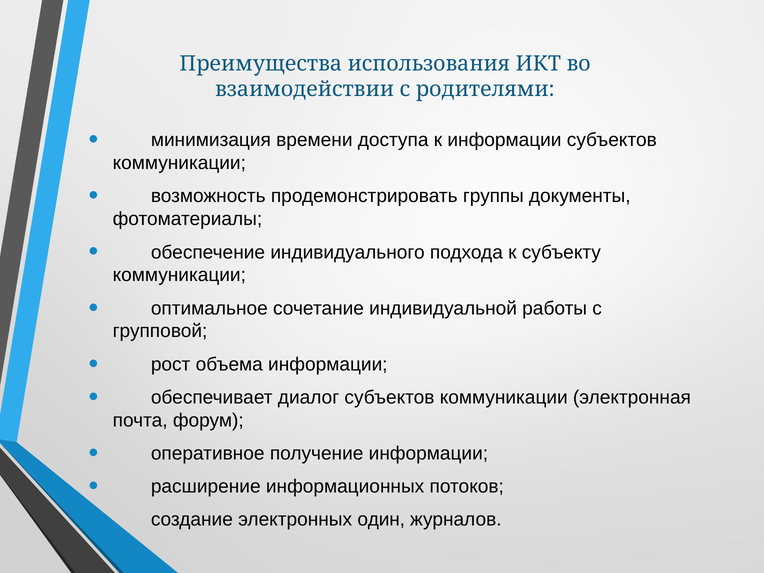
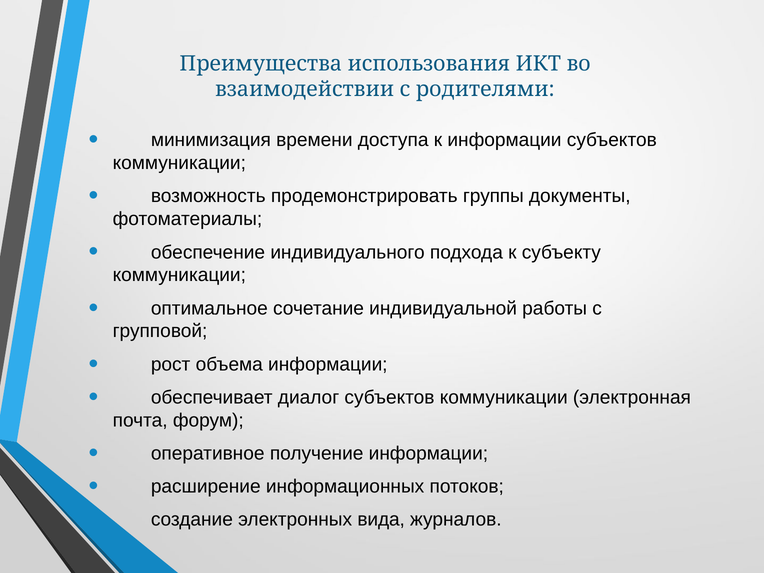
один: один -> вида
